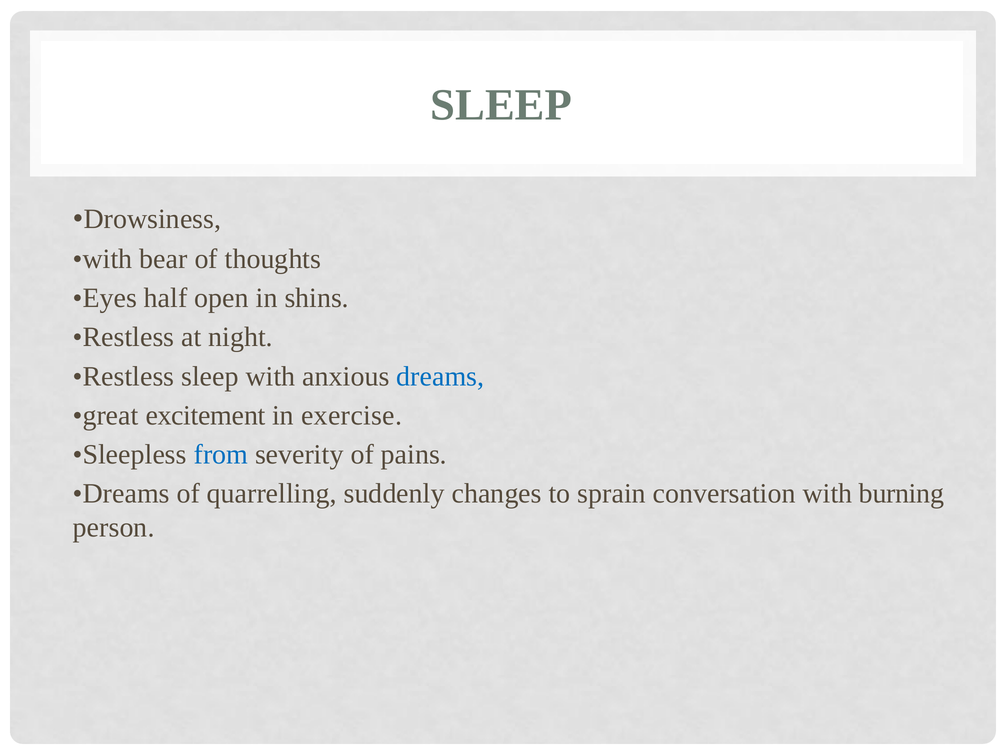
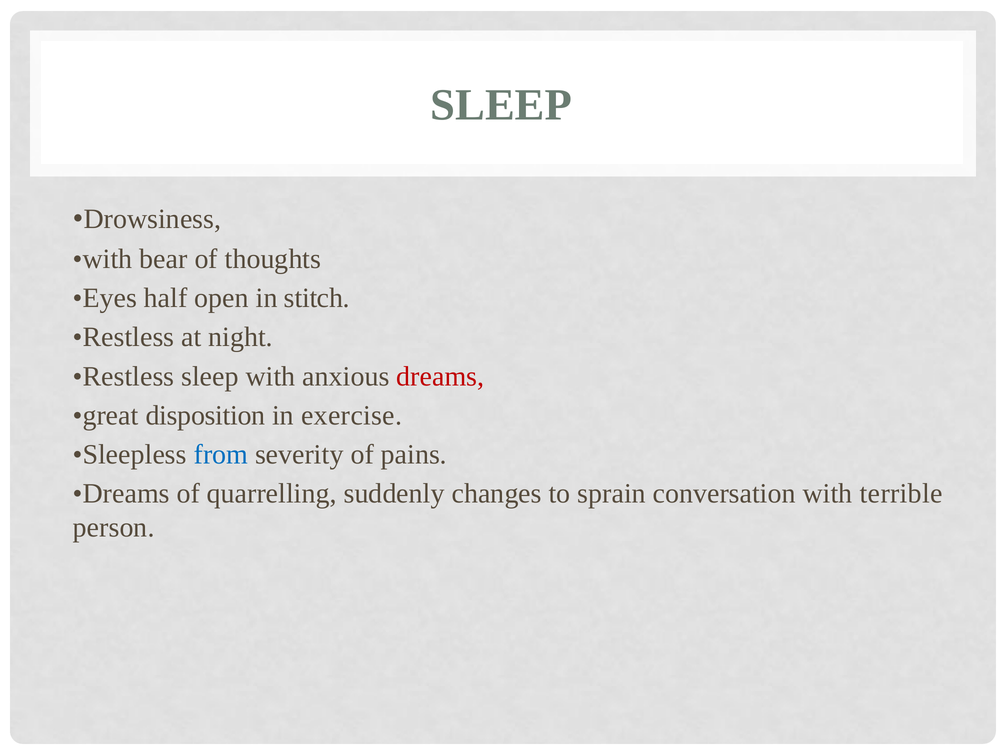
shins: shins -> stitch
dreams at (440, 377) colour: blue -> red
excitement: excitement -> disposition
burning: burning -> terrible
